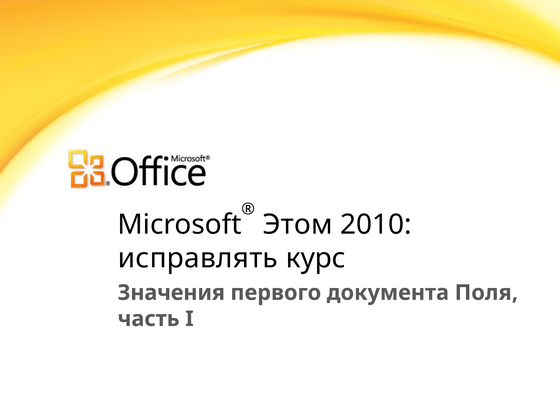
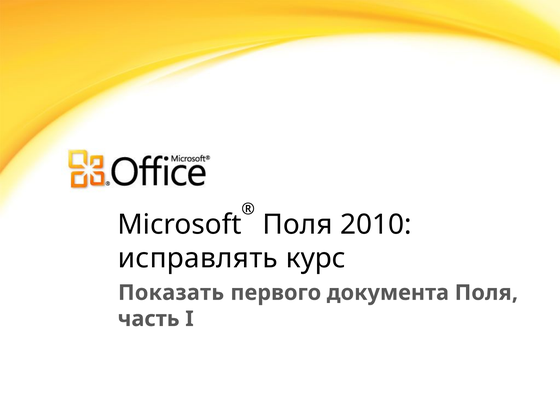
Этом at (298, 225): Этом -> Поля
Значения: Значения -> Показать
